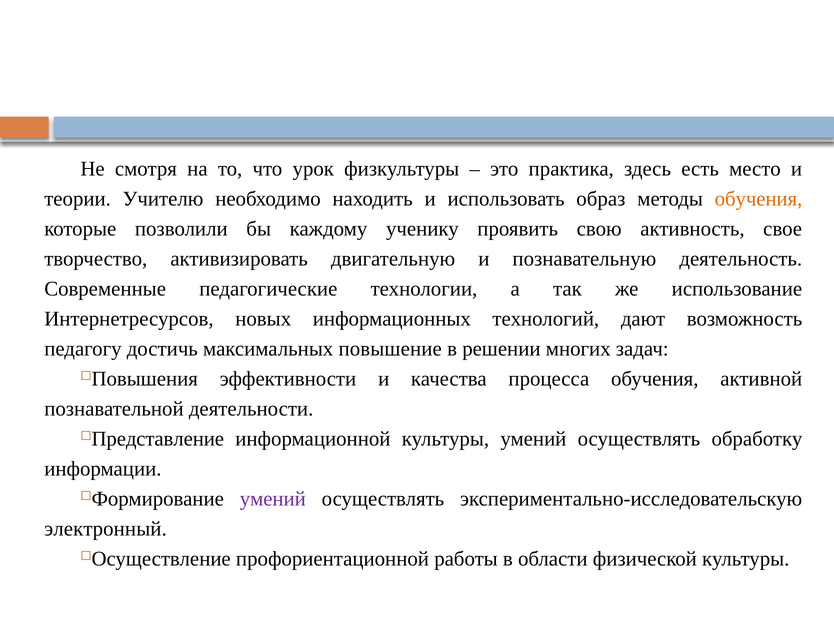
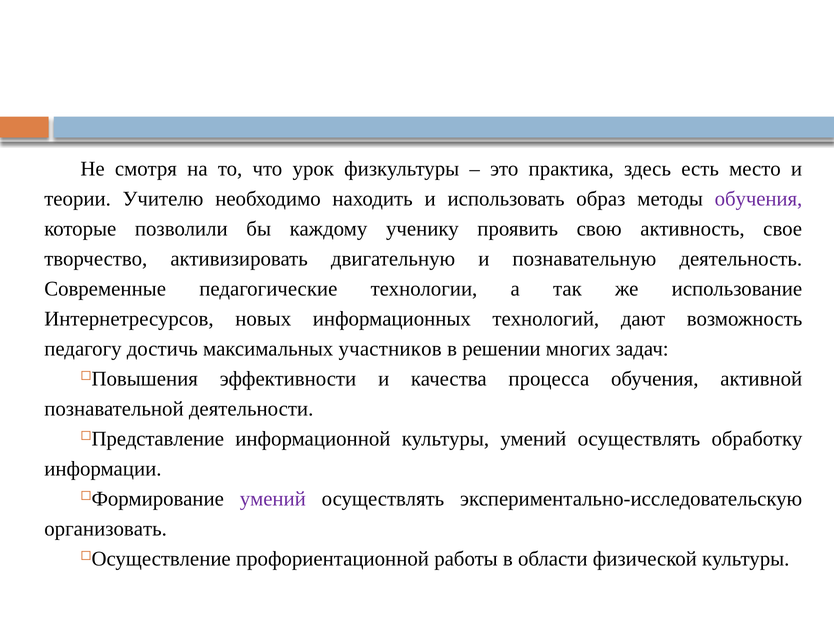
обучения at (758, 199) colour: orange -> purple
повышение: повышение -> участников
электронный: электронный -> организовать
